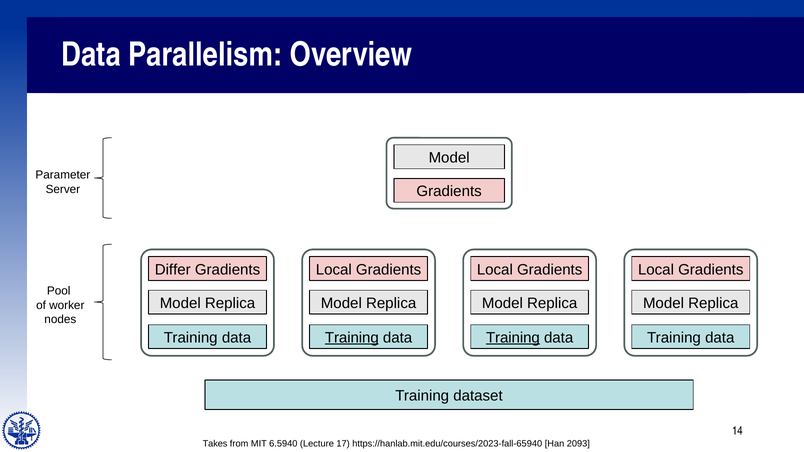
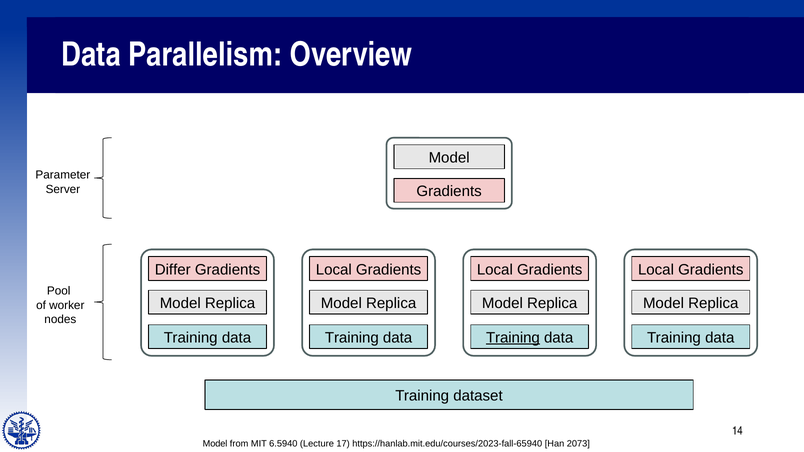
Training at (352, 338) underline: present -> none
Takes at (215, 444): Takes -> Model
2093: 2093 -> 2073
